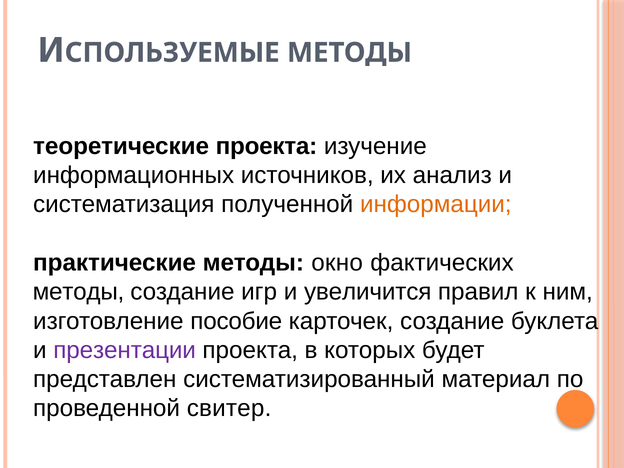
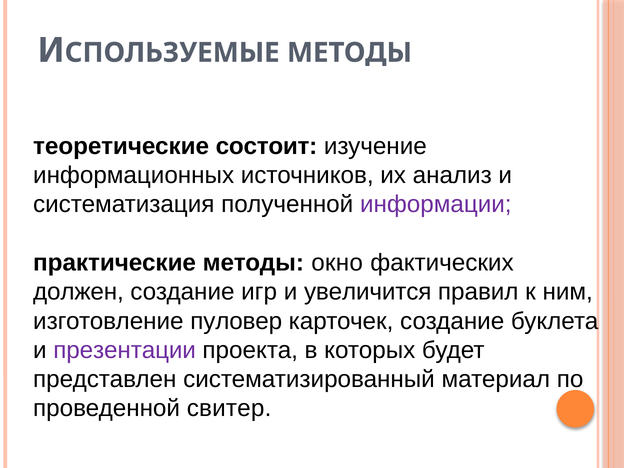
теоретические проекта: проекта -> состоит
информации colour: orange -> purple
методы at (78, 292): методы -> должен
пособие: пособие -> пуловер
